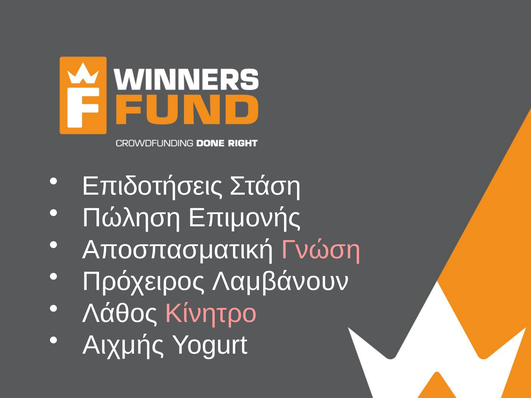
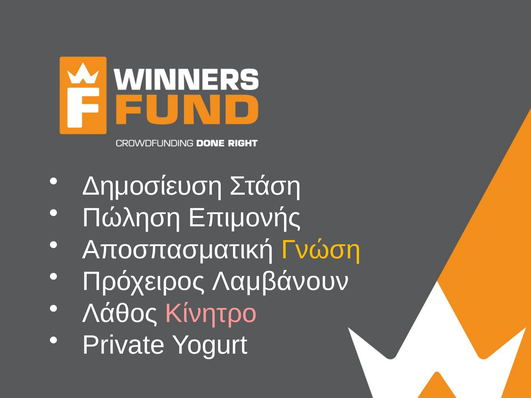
Επιδοτήσεις: Επιδοτήσεις -> Δημοσίευση
Γνώση colour: pink -> yellow
Αιχμής: Αιχμής -> Private
